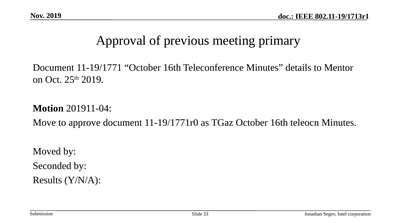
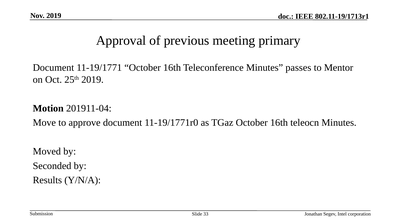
details: details -> passes
